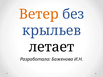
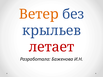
летает colour: black -> red
